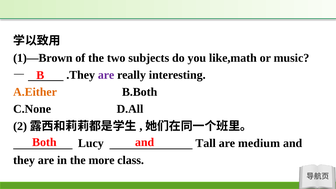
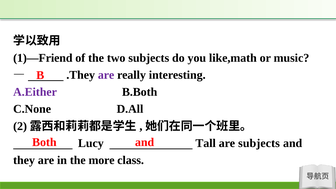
1)—Brown: 1)—Brown -> 1)—Friend
A.Either colour: orange -> purple
are medium: medium -> subjects
